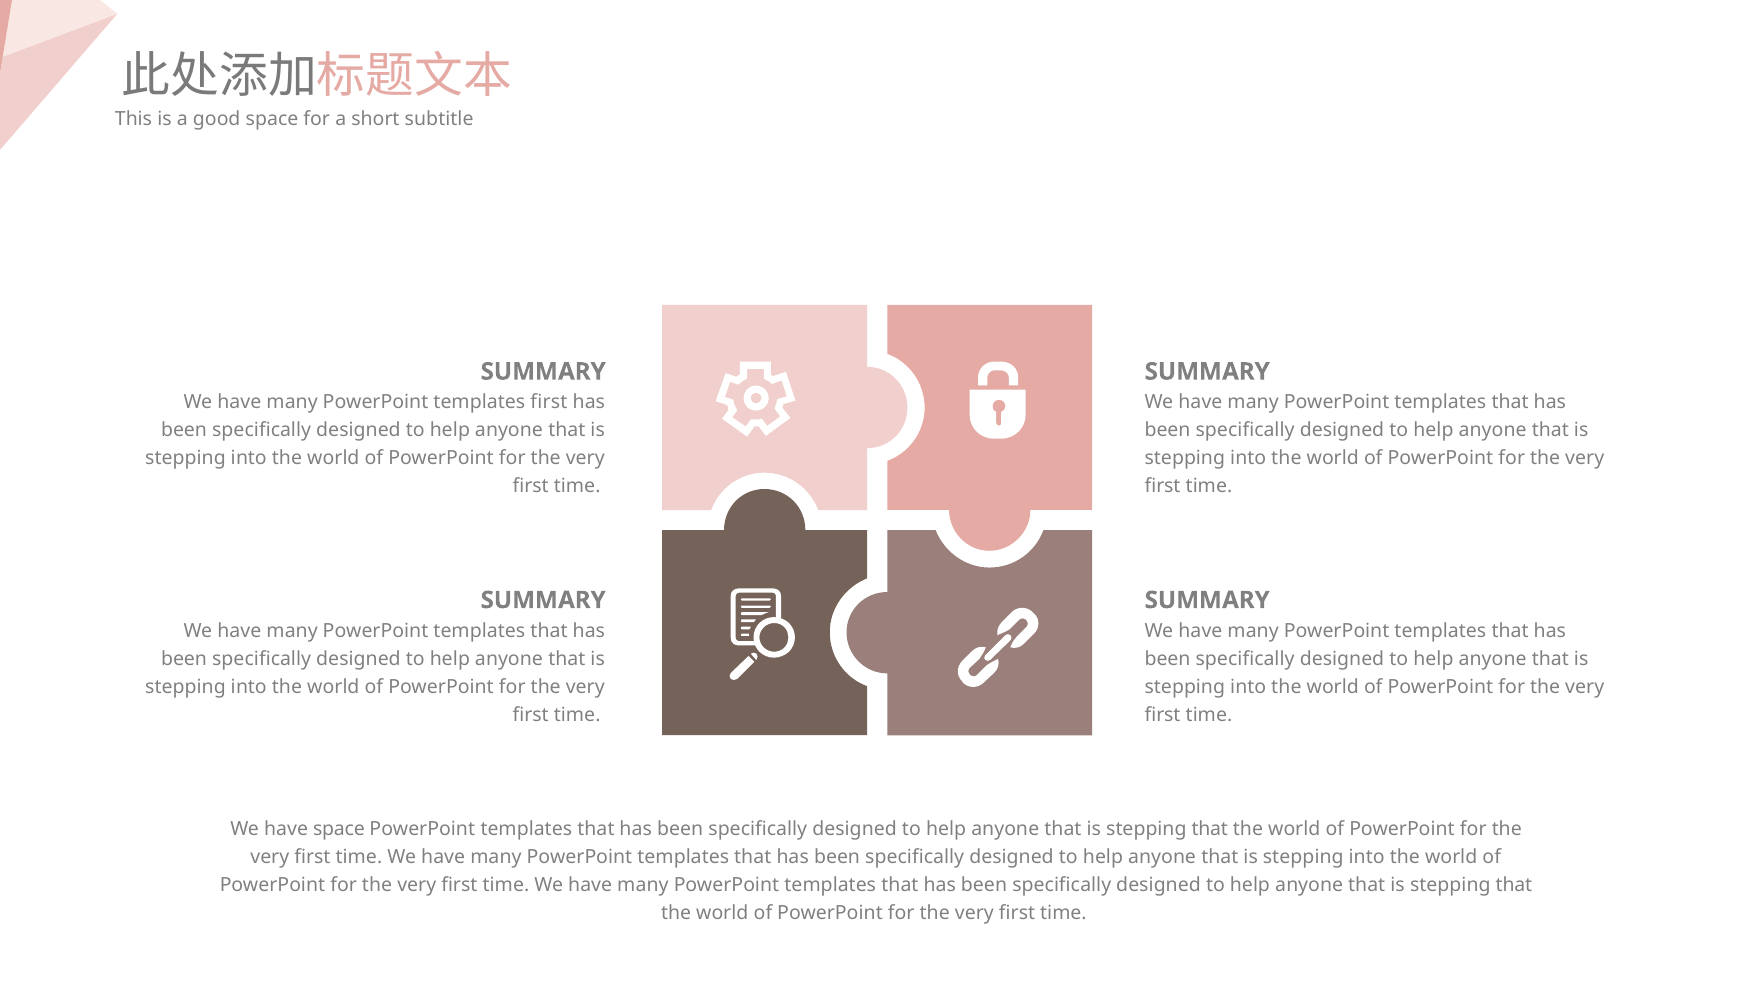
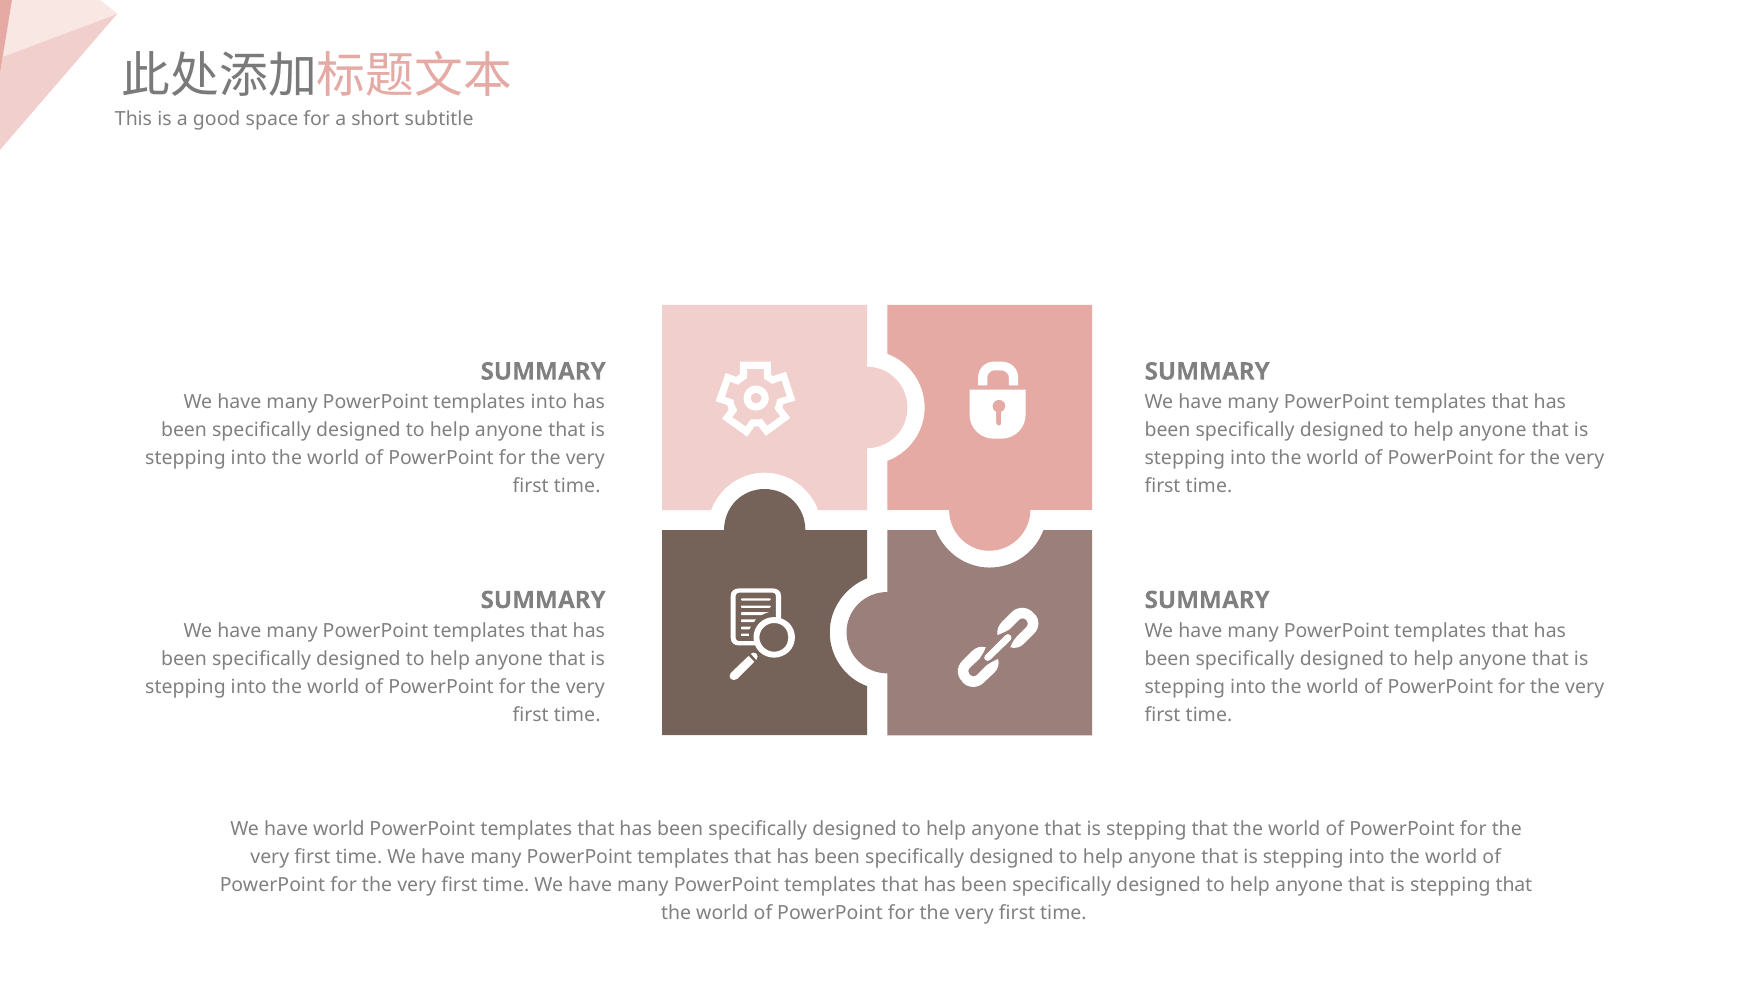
templates first: first -> into
have space: space -> world
